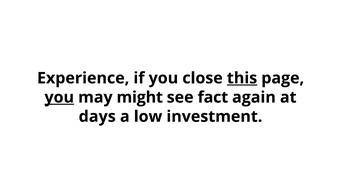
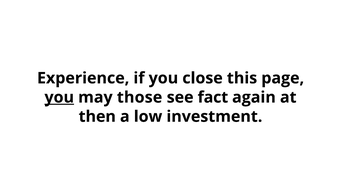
this underline: present -> none
might: might -> those
days: days -> then
